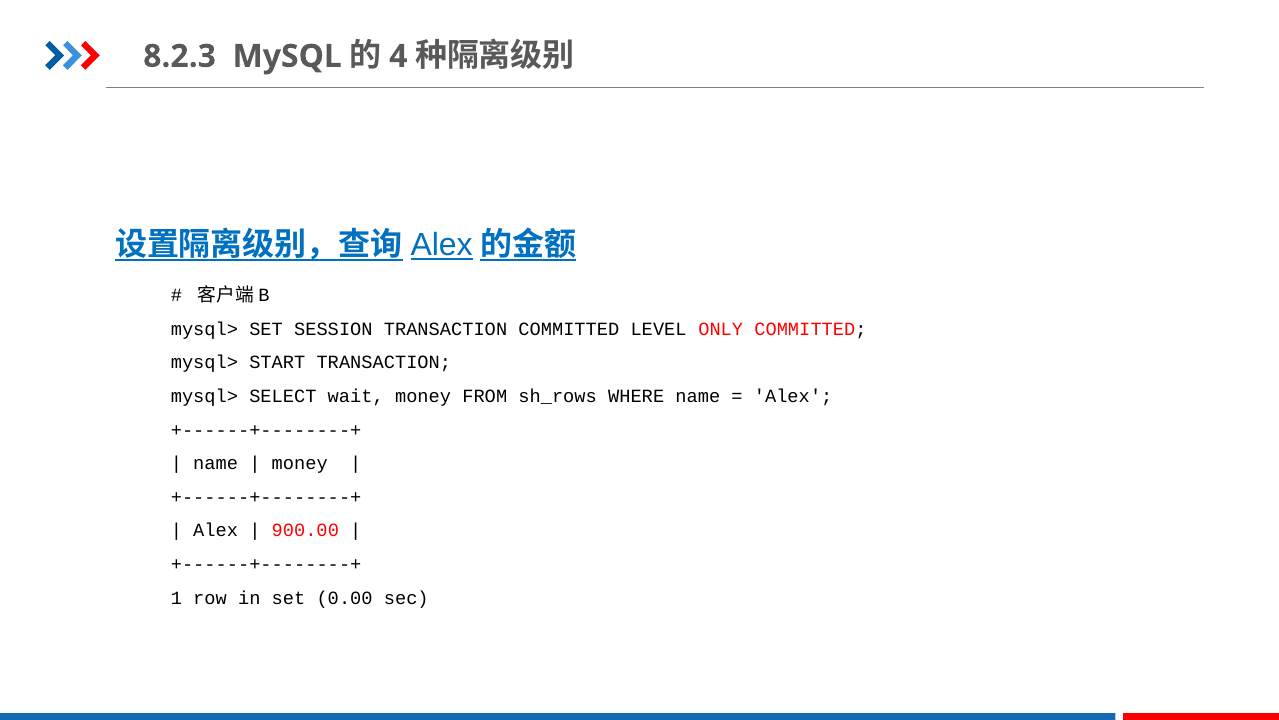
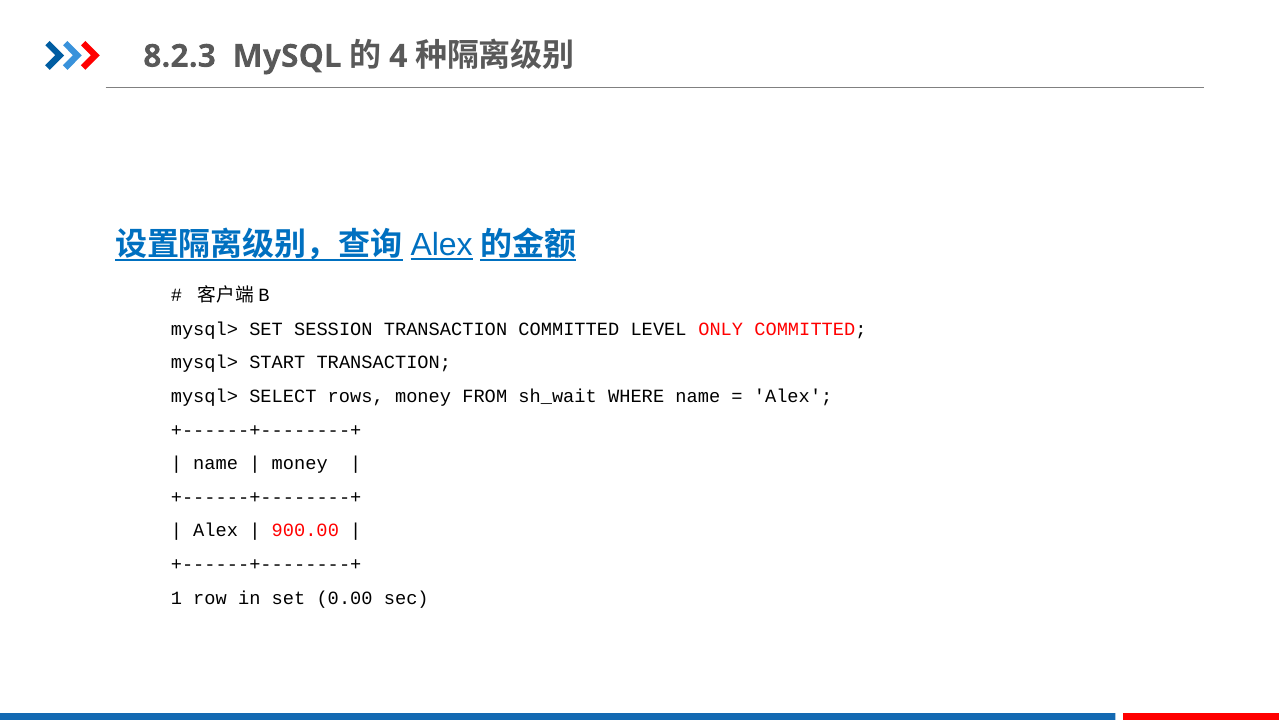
wait: wait -> rows
sh_rows: sh_rows -> sh_wait
